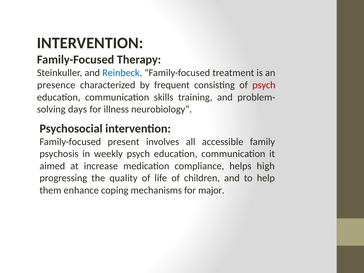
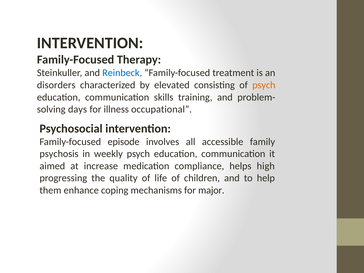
presence: presence -> disorders
frequent: frequent -> elevated
psych at (264, 85) colour: red -> orange
neurobiology: neurobiology -> occupational
present: present -> episode
